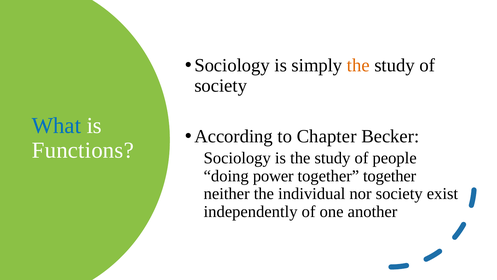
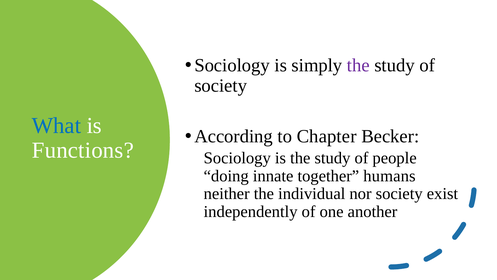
the at (358, 65) colour: orange -> purple
power: power -> innate
together together: together -> humans
